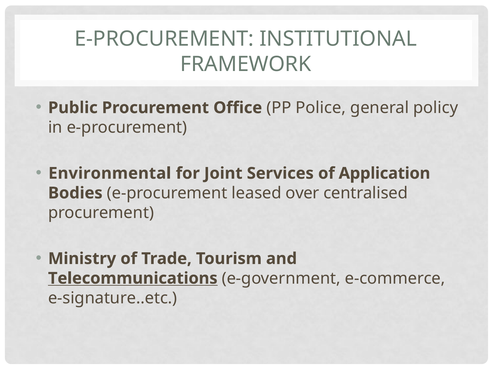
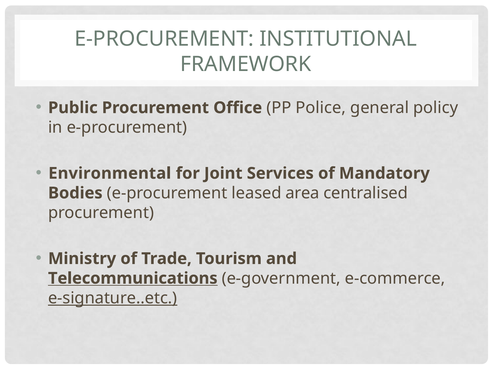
Application: Application -> Mandatory
over: over -> area
e-signature..etc underline: none -> present
